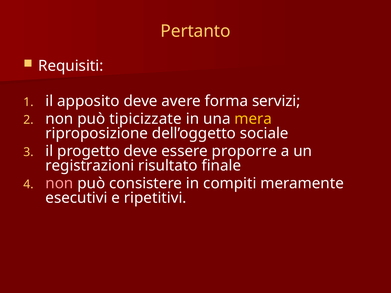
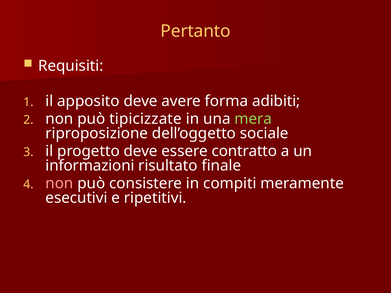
servizi: servizi -> adibiti
mera colour: yellow -> light green
proporre: proporre -> contratto
registrazioni: registrazioni -> informazioni
